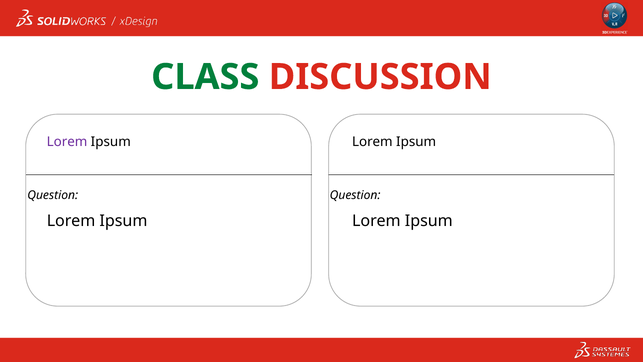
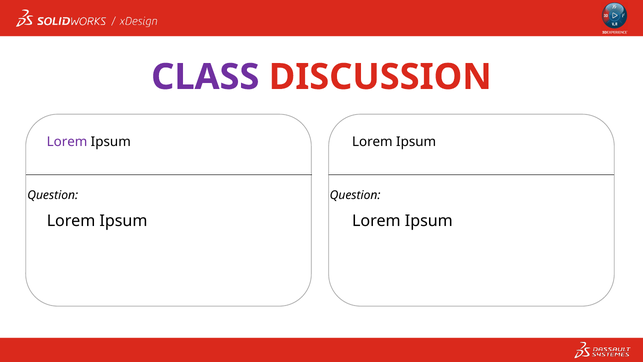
CLASS colour: green -> purple
